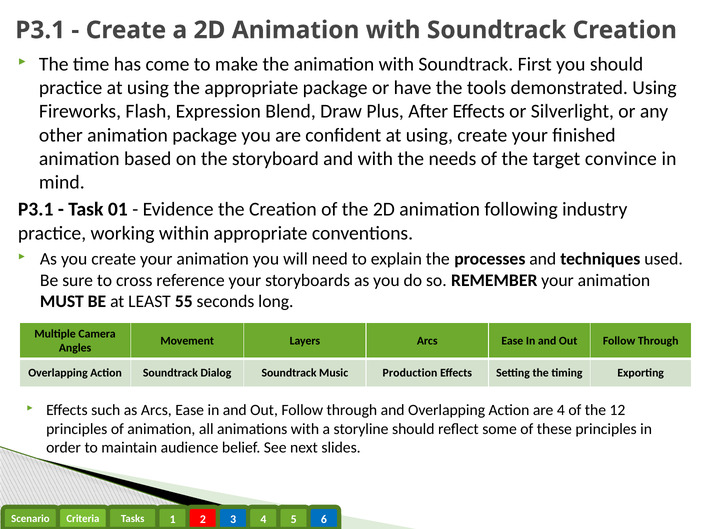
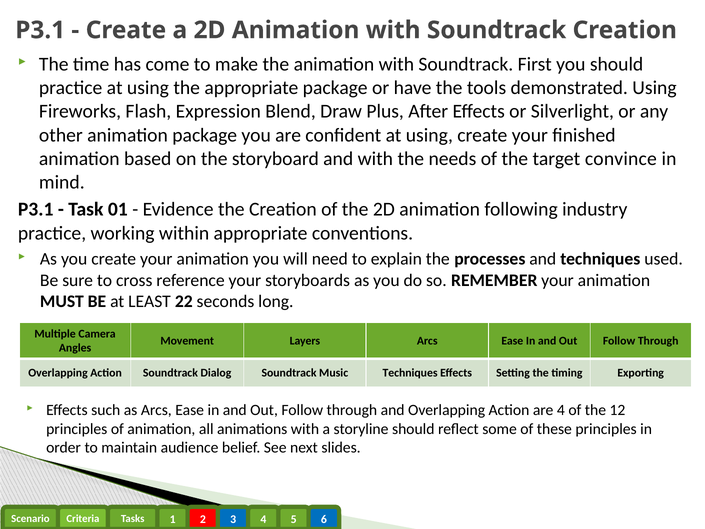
55: 55 -> 22
Music Production: Production -> Techniques
